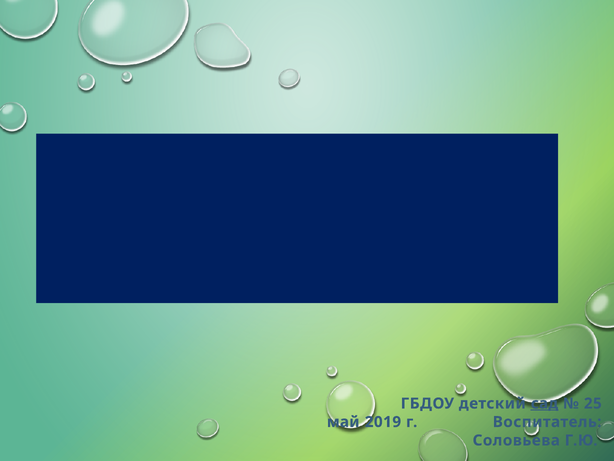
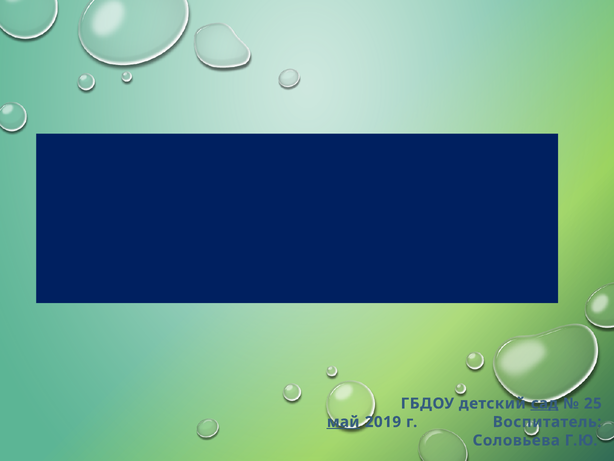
май underline: none -> present
